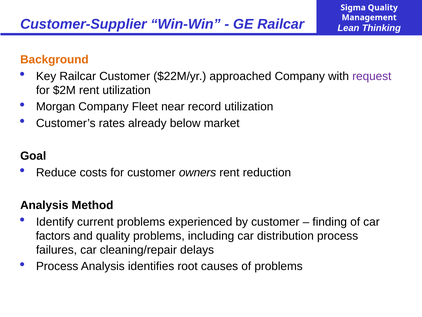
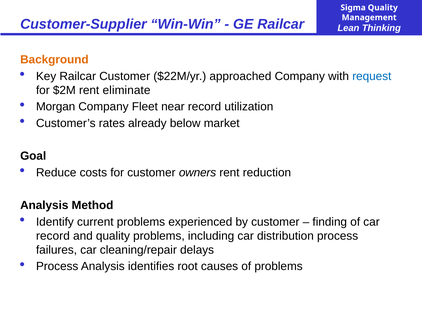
request colour: purple -> blue
rent utilization: utilization -> eliminate
factors at (53, 236): factors -> record
